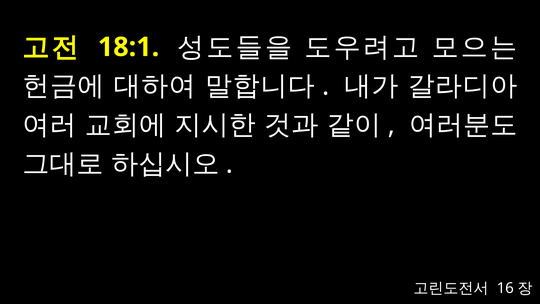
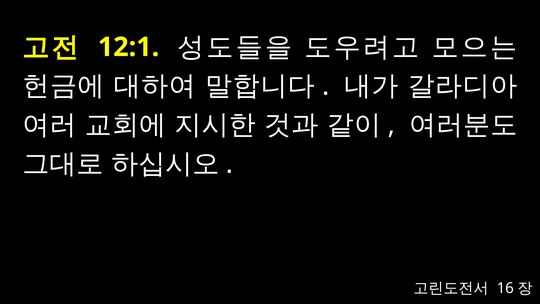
18:1: 18:1 -> 12:1
